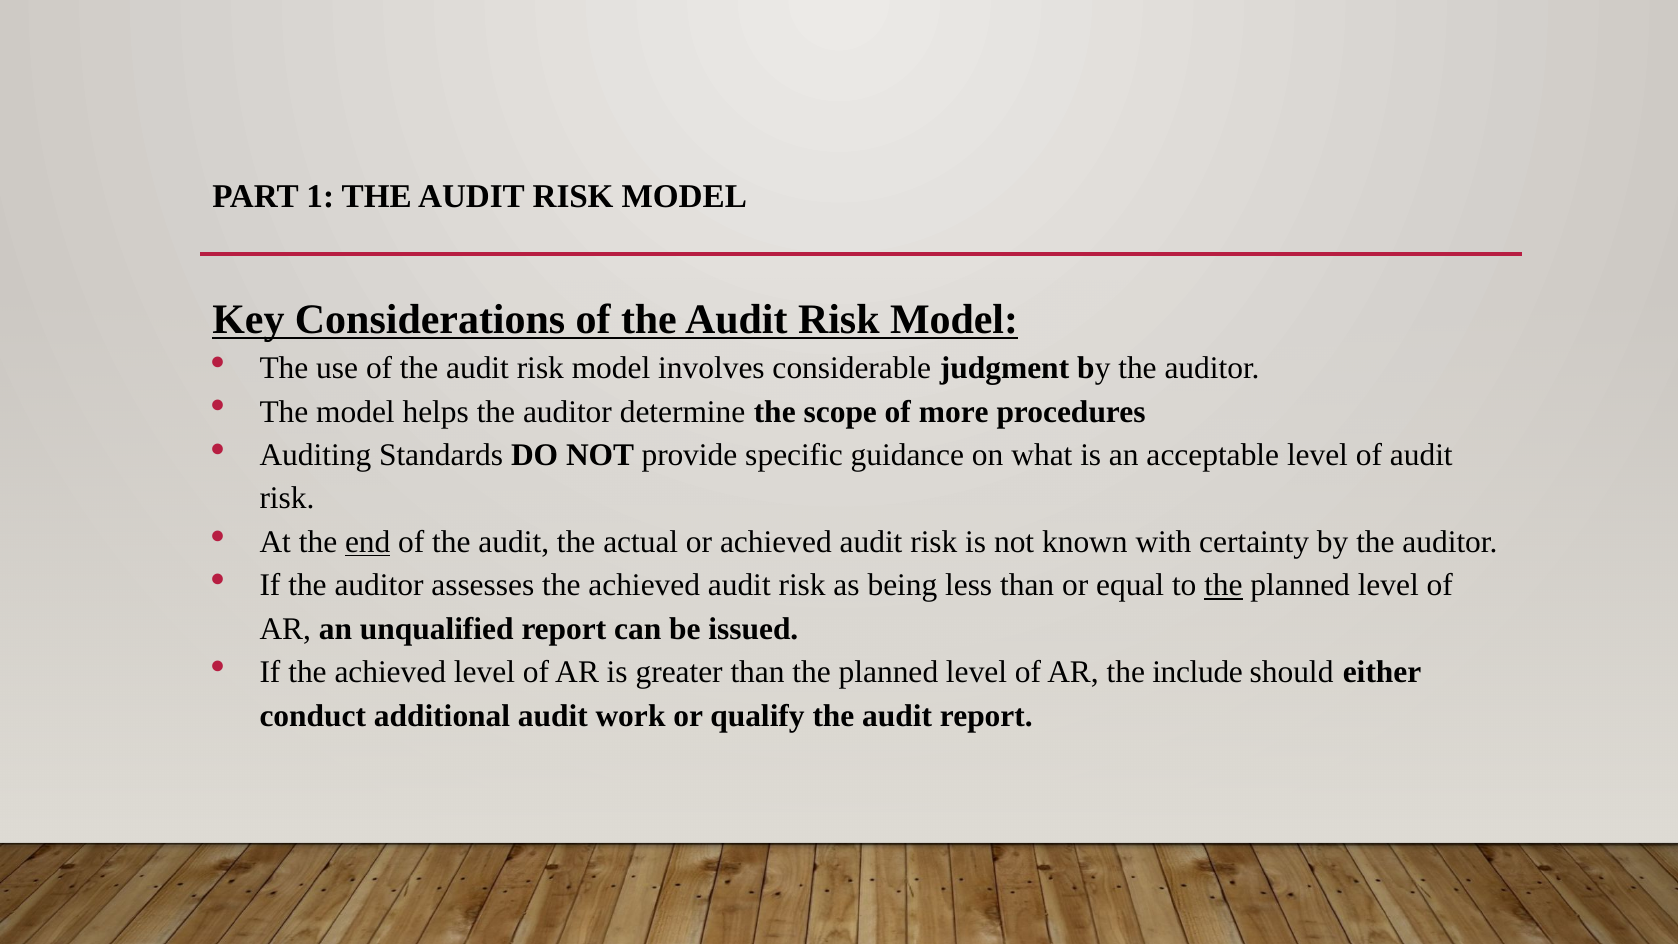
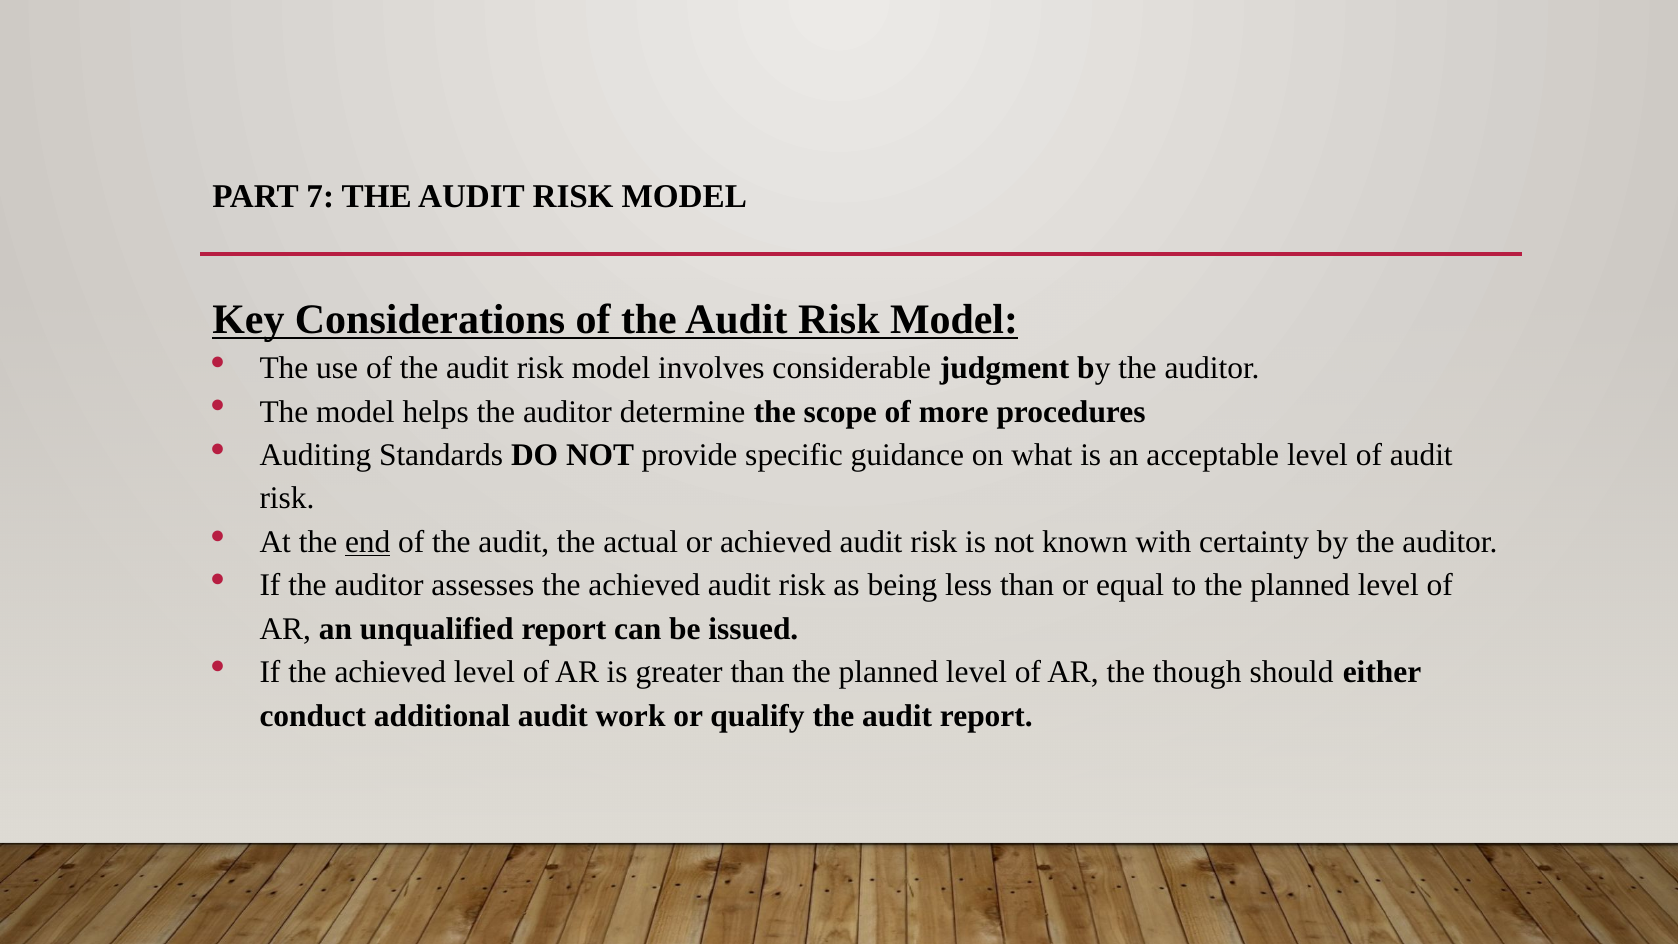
1: 1 -> 7
the at (1223, 585) underline: present -> none
include: include -> though
